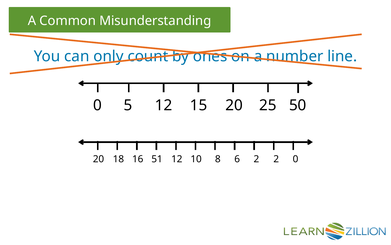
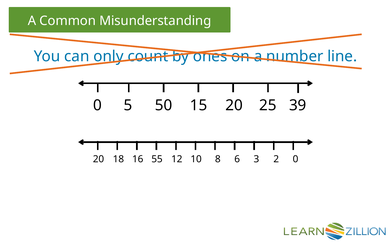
5 12: 12 -> 50
50: 50 -> 39
51: 51 -> 55
6 2: 2 -> 3
